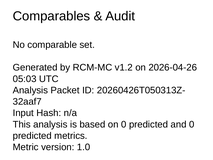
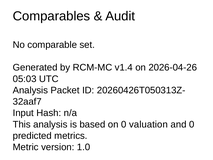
v1.2: v1.2 -> v1.4
on 0 predicted: predicted -> valuation
